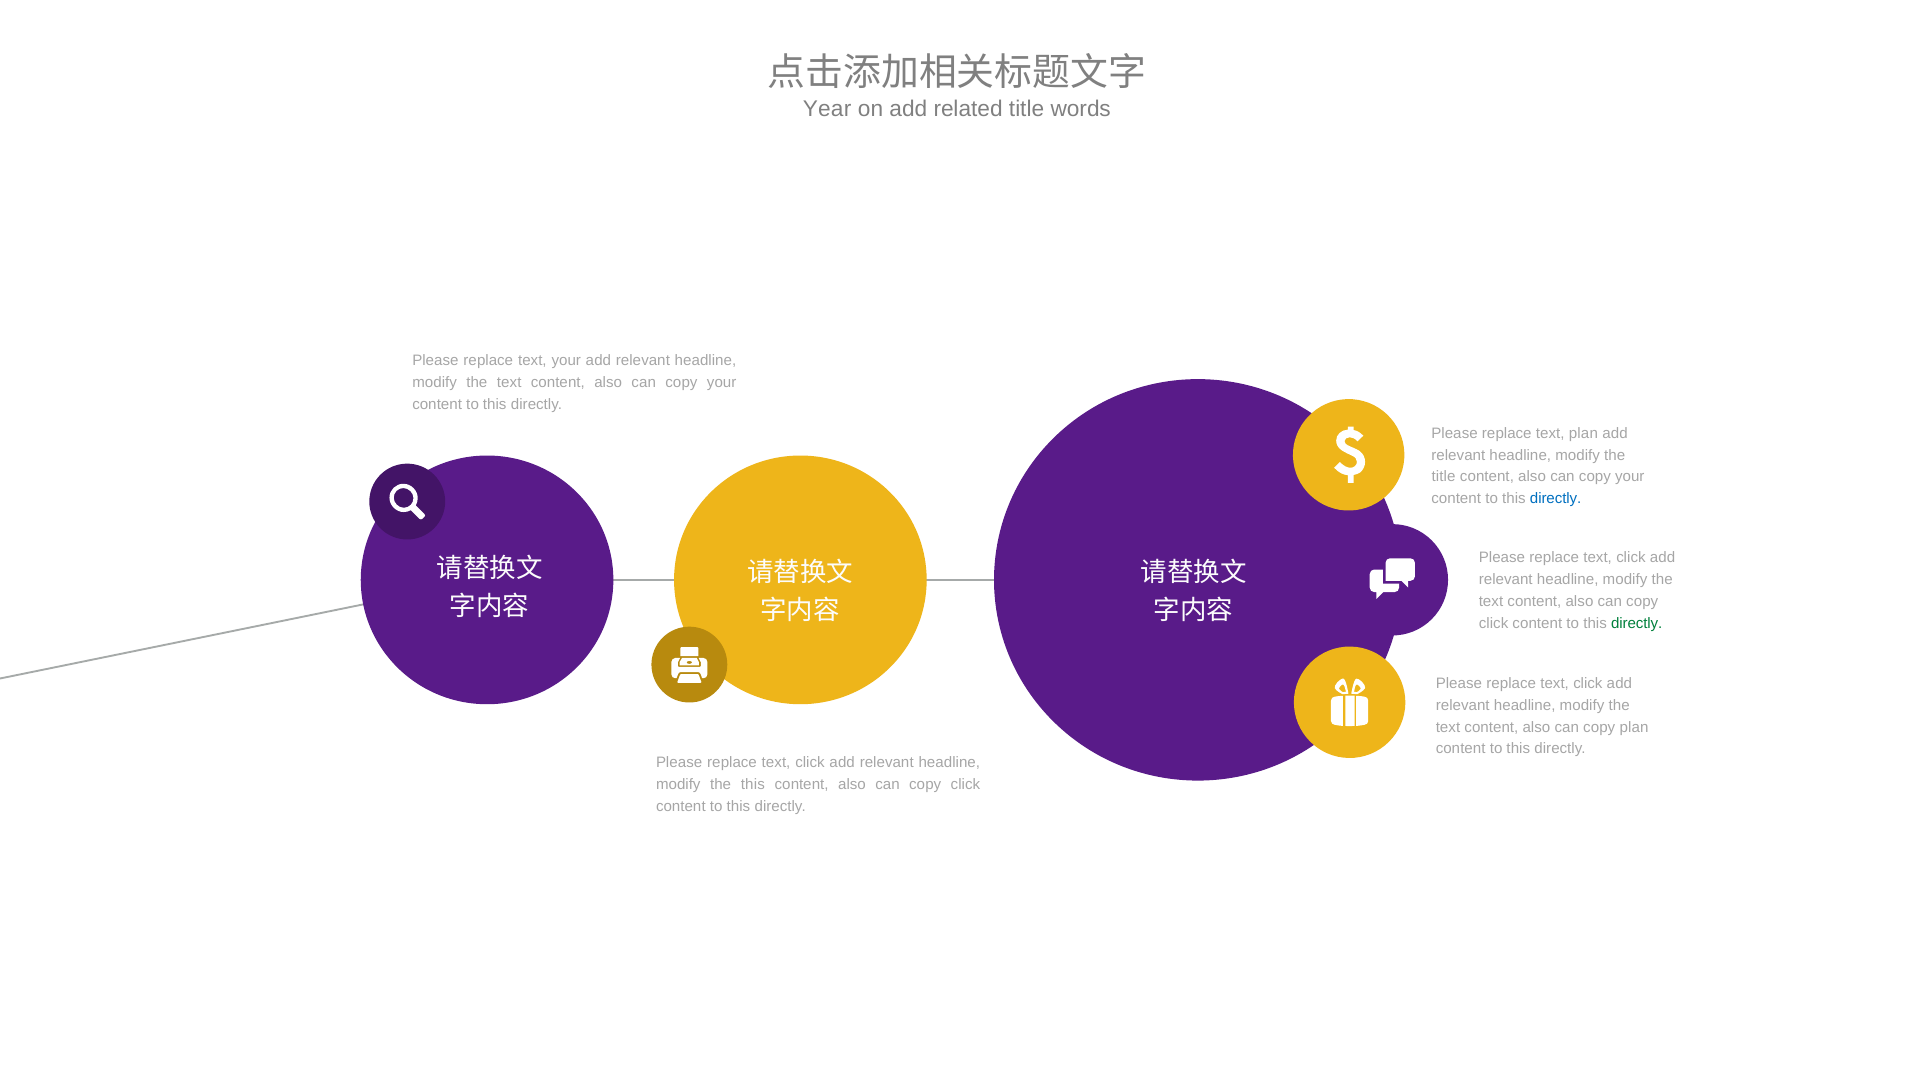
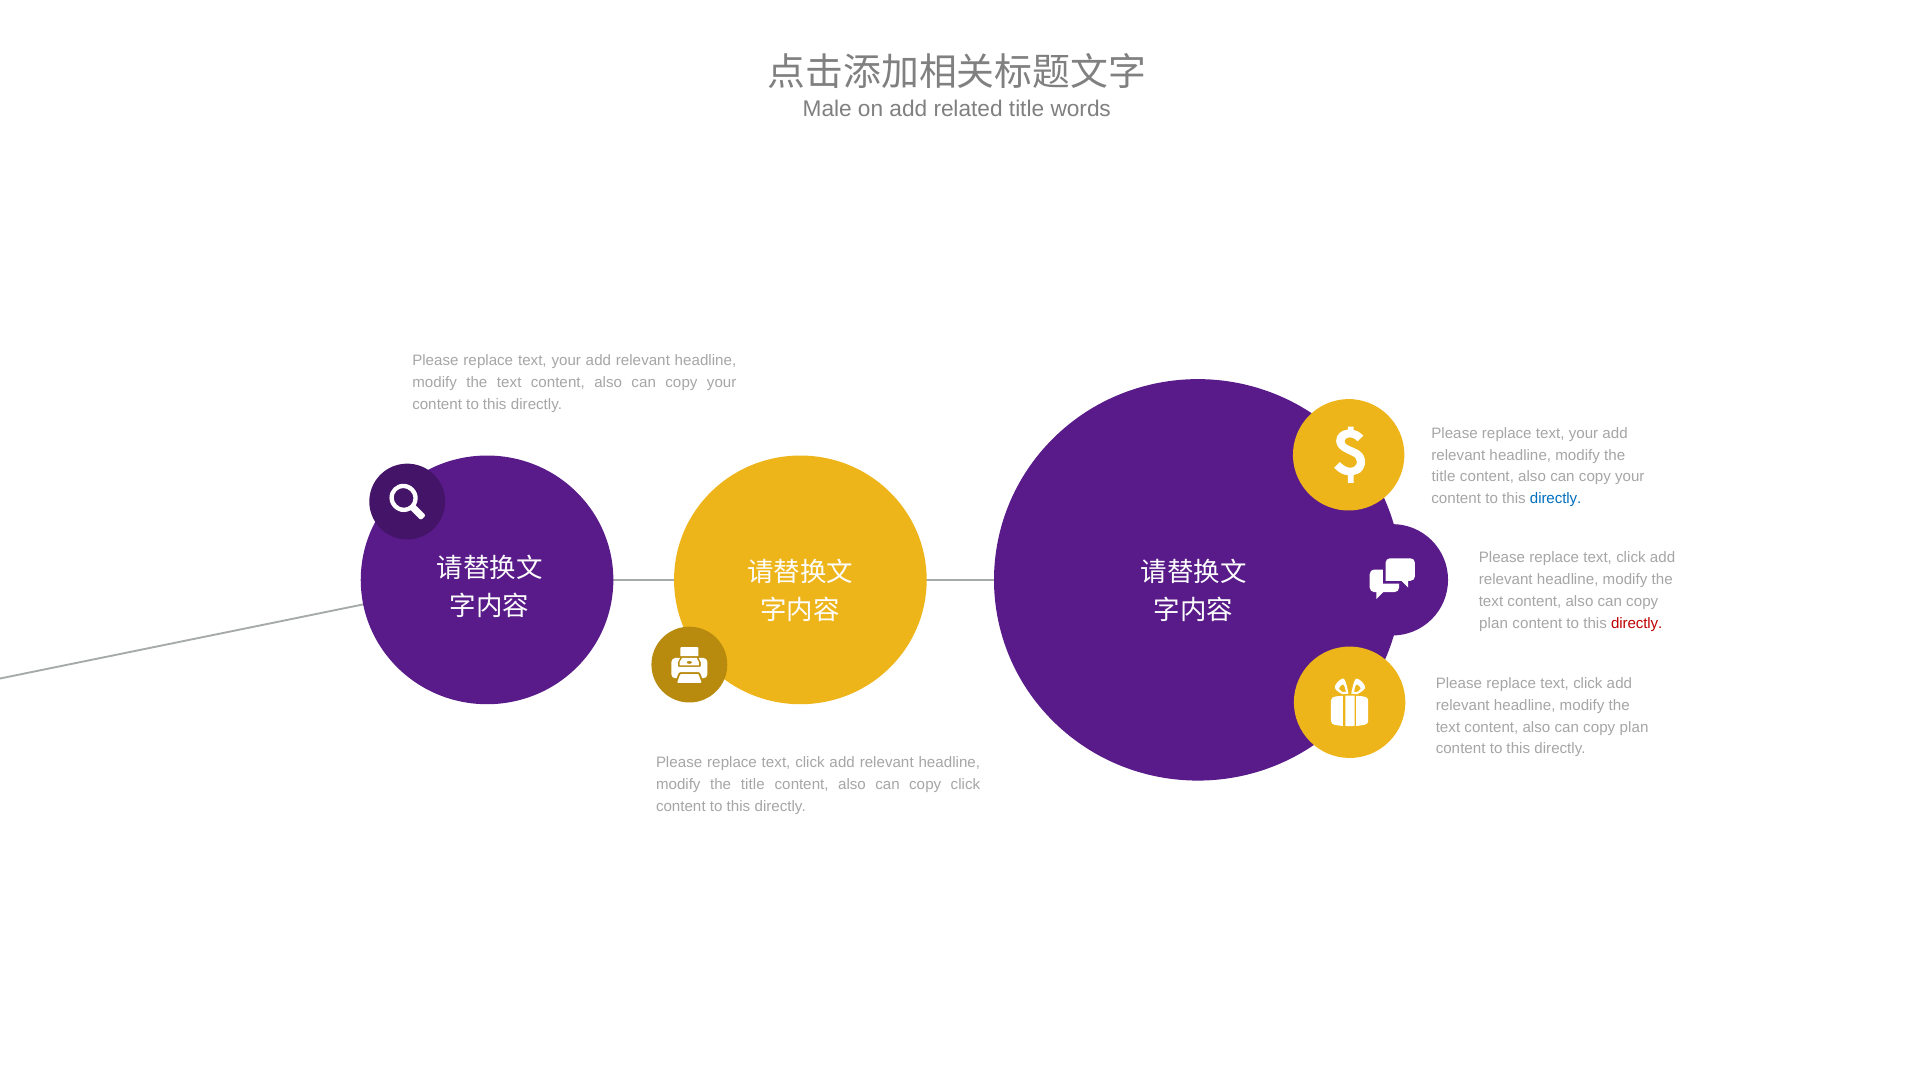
Year: Year -> Male
plan at (1583, 434): plan -> your
click at (1494, 623): click -> plan
directly at (1637, 623) colour: green -> red
this at (753, 785): this -> title
